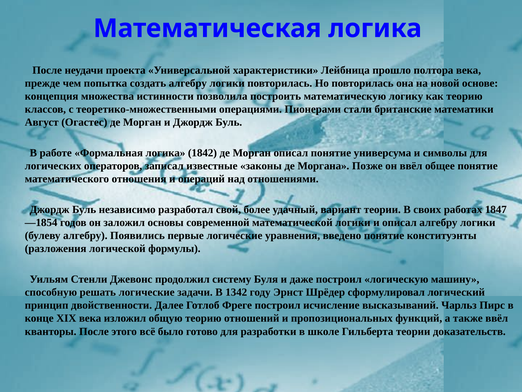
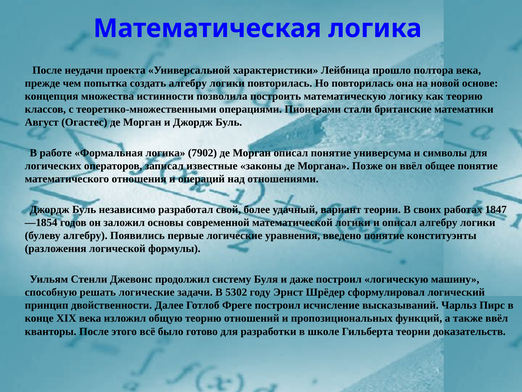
1842: 1842 -> 7902
1342: 1342 -> 5302
